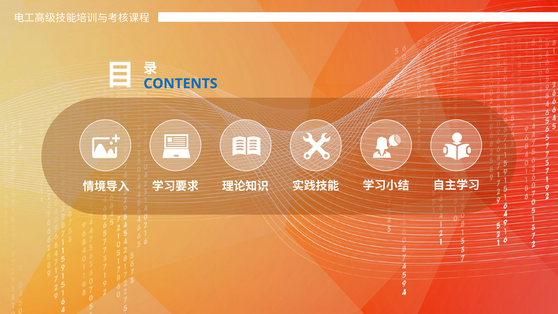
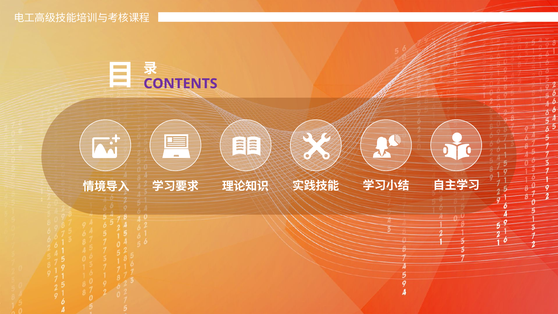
CONTENTS colour: blue -> purple
